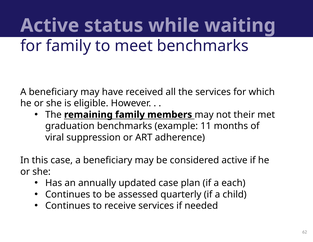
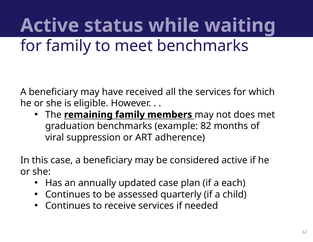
their: their -> does
11: 11 -> 82
